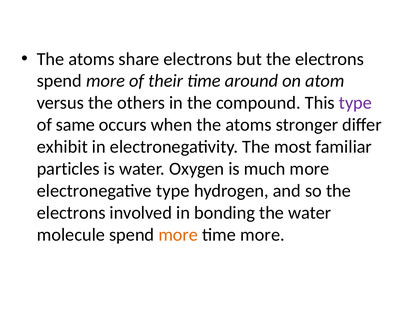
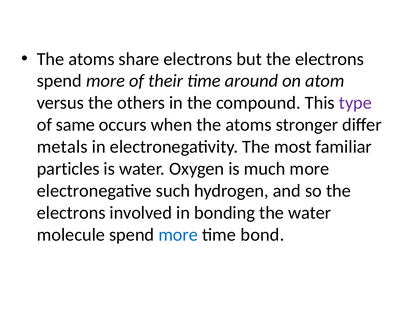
exhibit: exhibit -> metals
electronegative type: type -> such
more at (178, 235) colour: orange -> blue
time more: more -> bond
